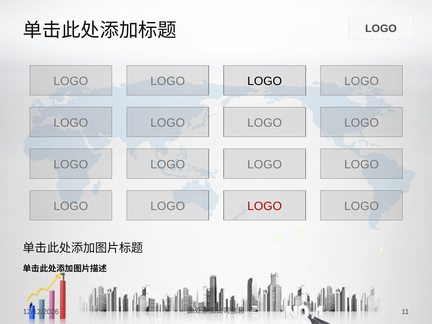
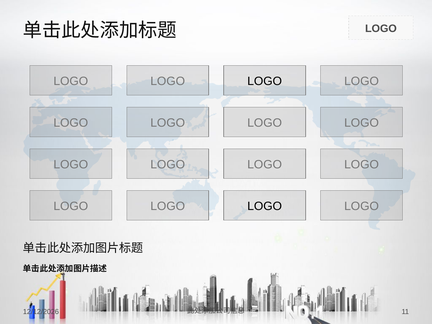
LOGO at (265, 206) colour: red -> black
